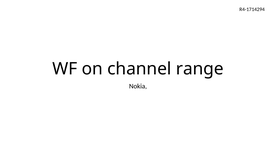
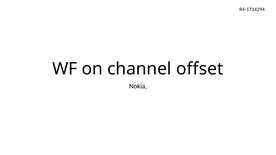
range: range -> offset
